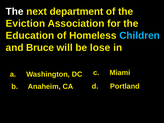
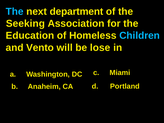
The at (15, 12) colour: white -> light blue
Eviction: Eviction -> Seeking
Bruce: Bruce -> Vento
